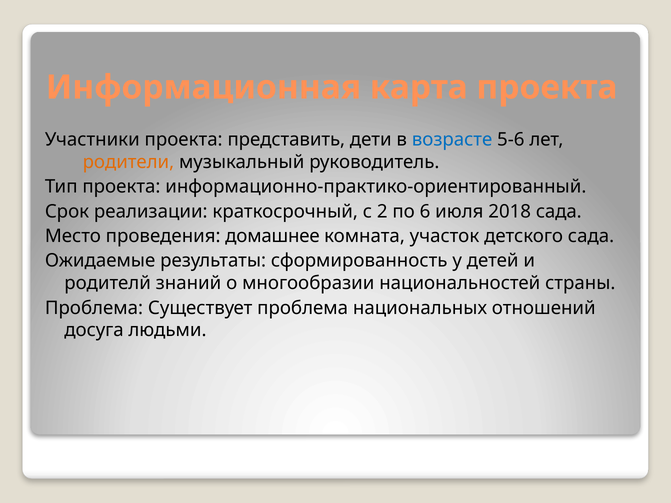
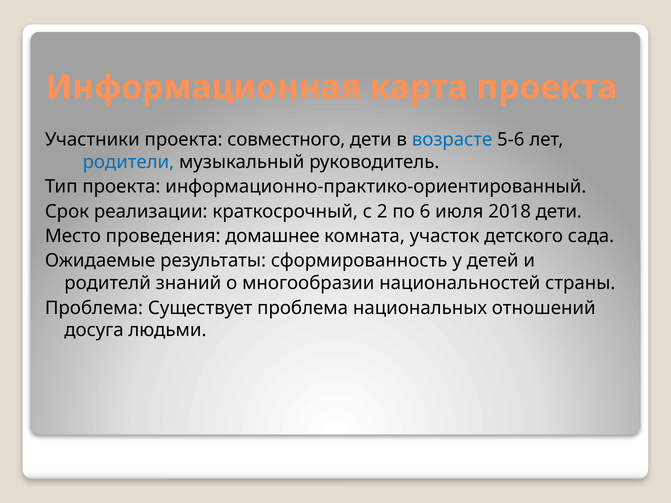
представить: представить -> совместного
родители colour: orange -> blue
2018 сада: сада -> дети
